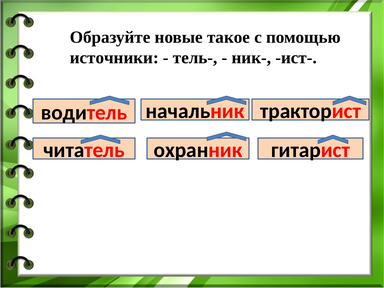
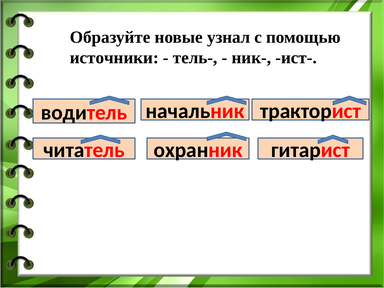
такое: такое -> узнал
